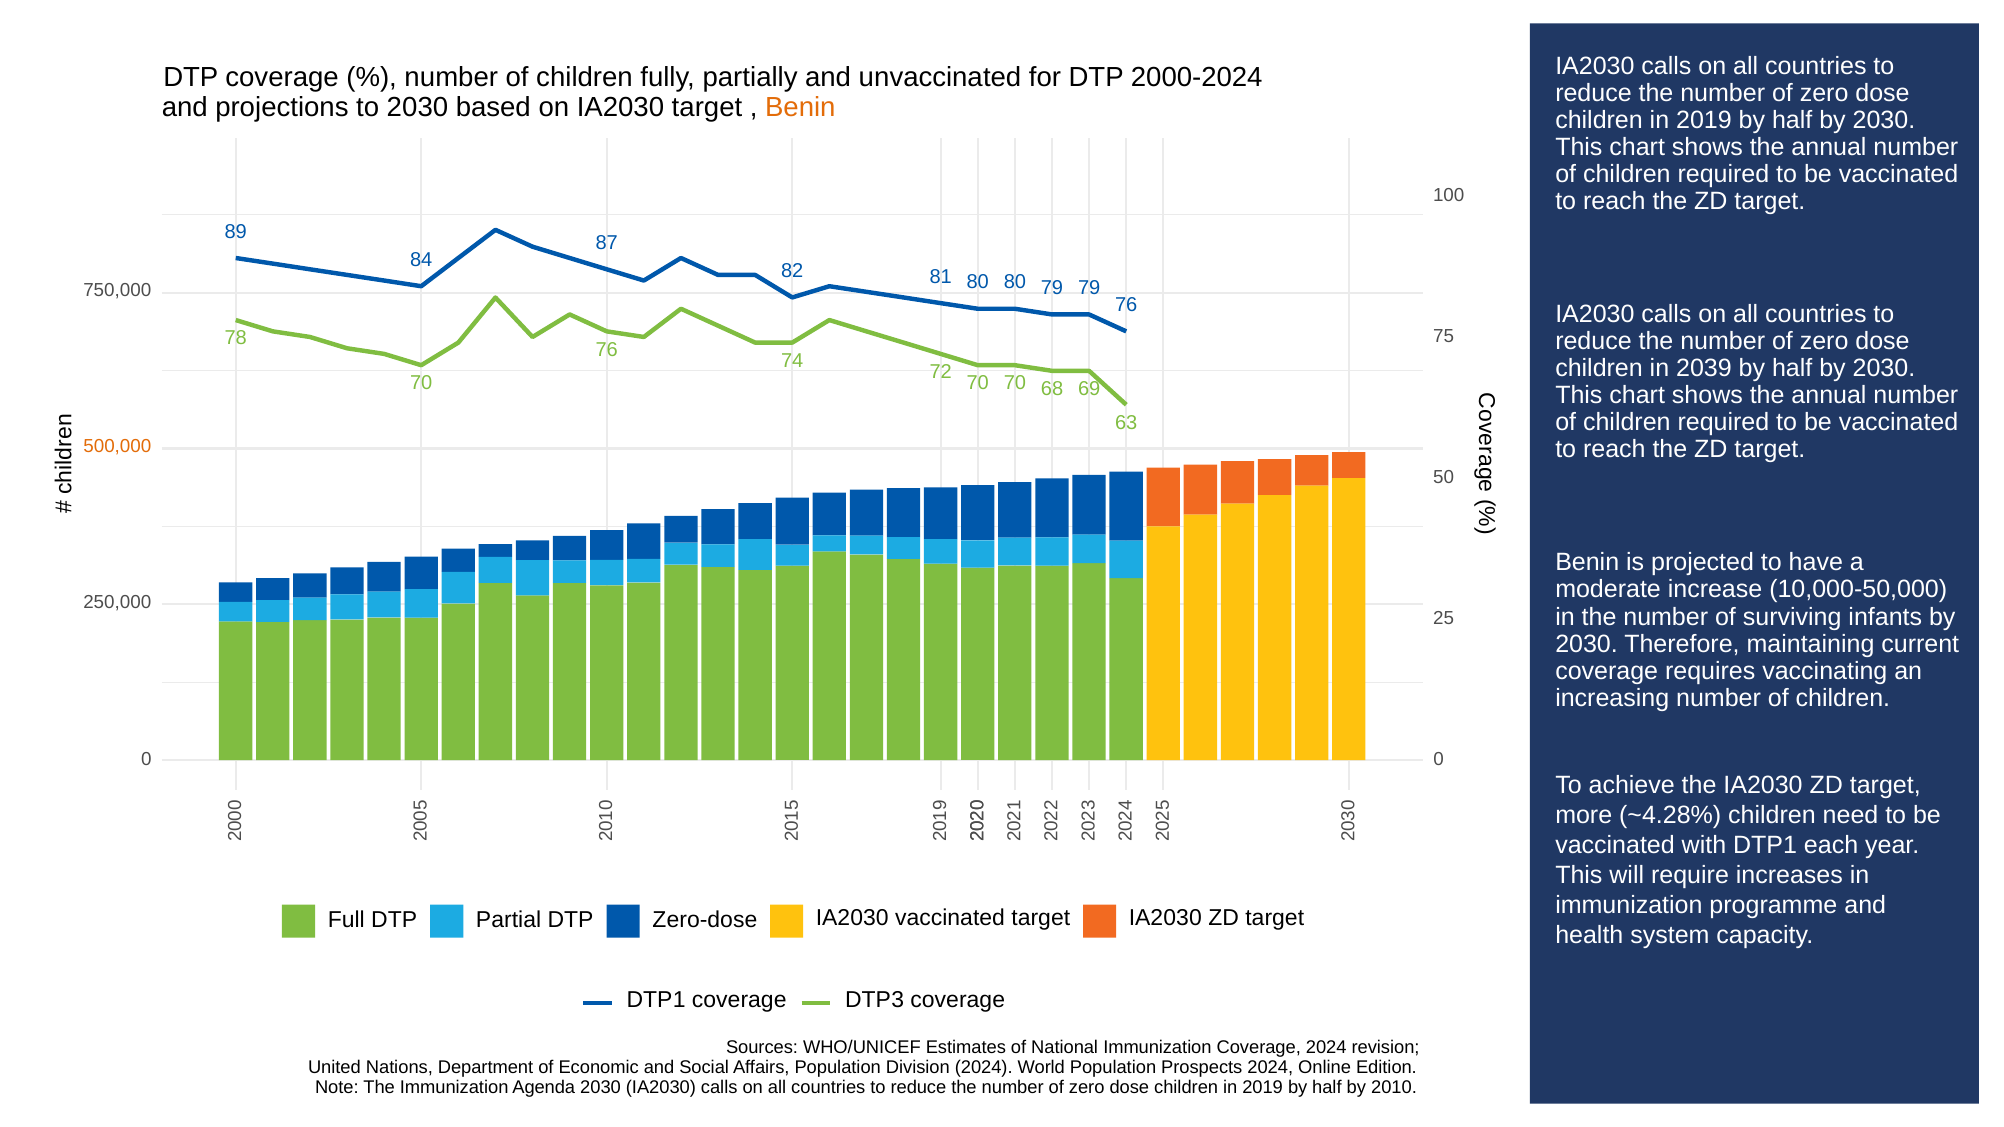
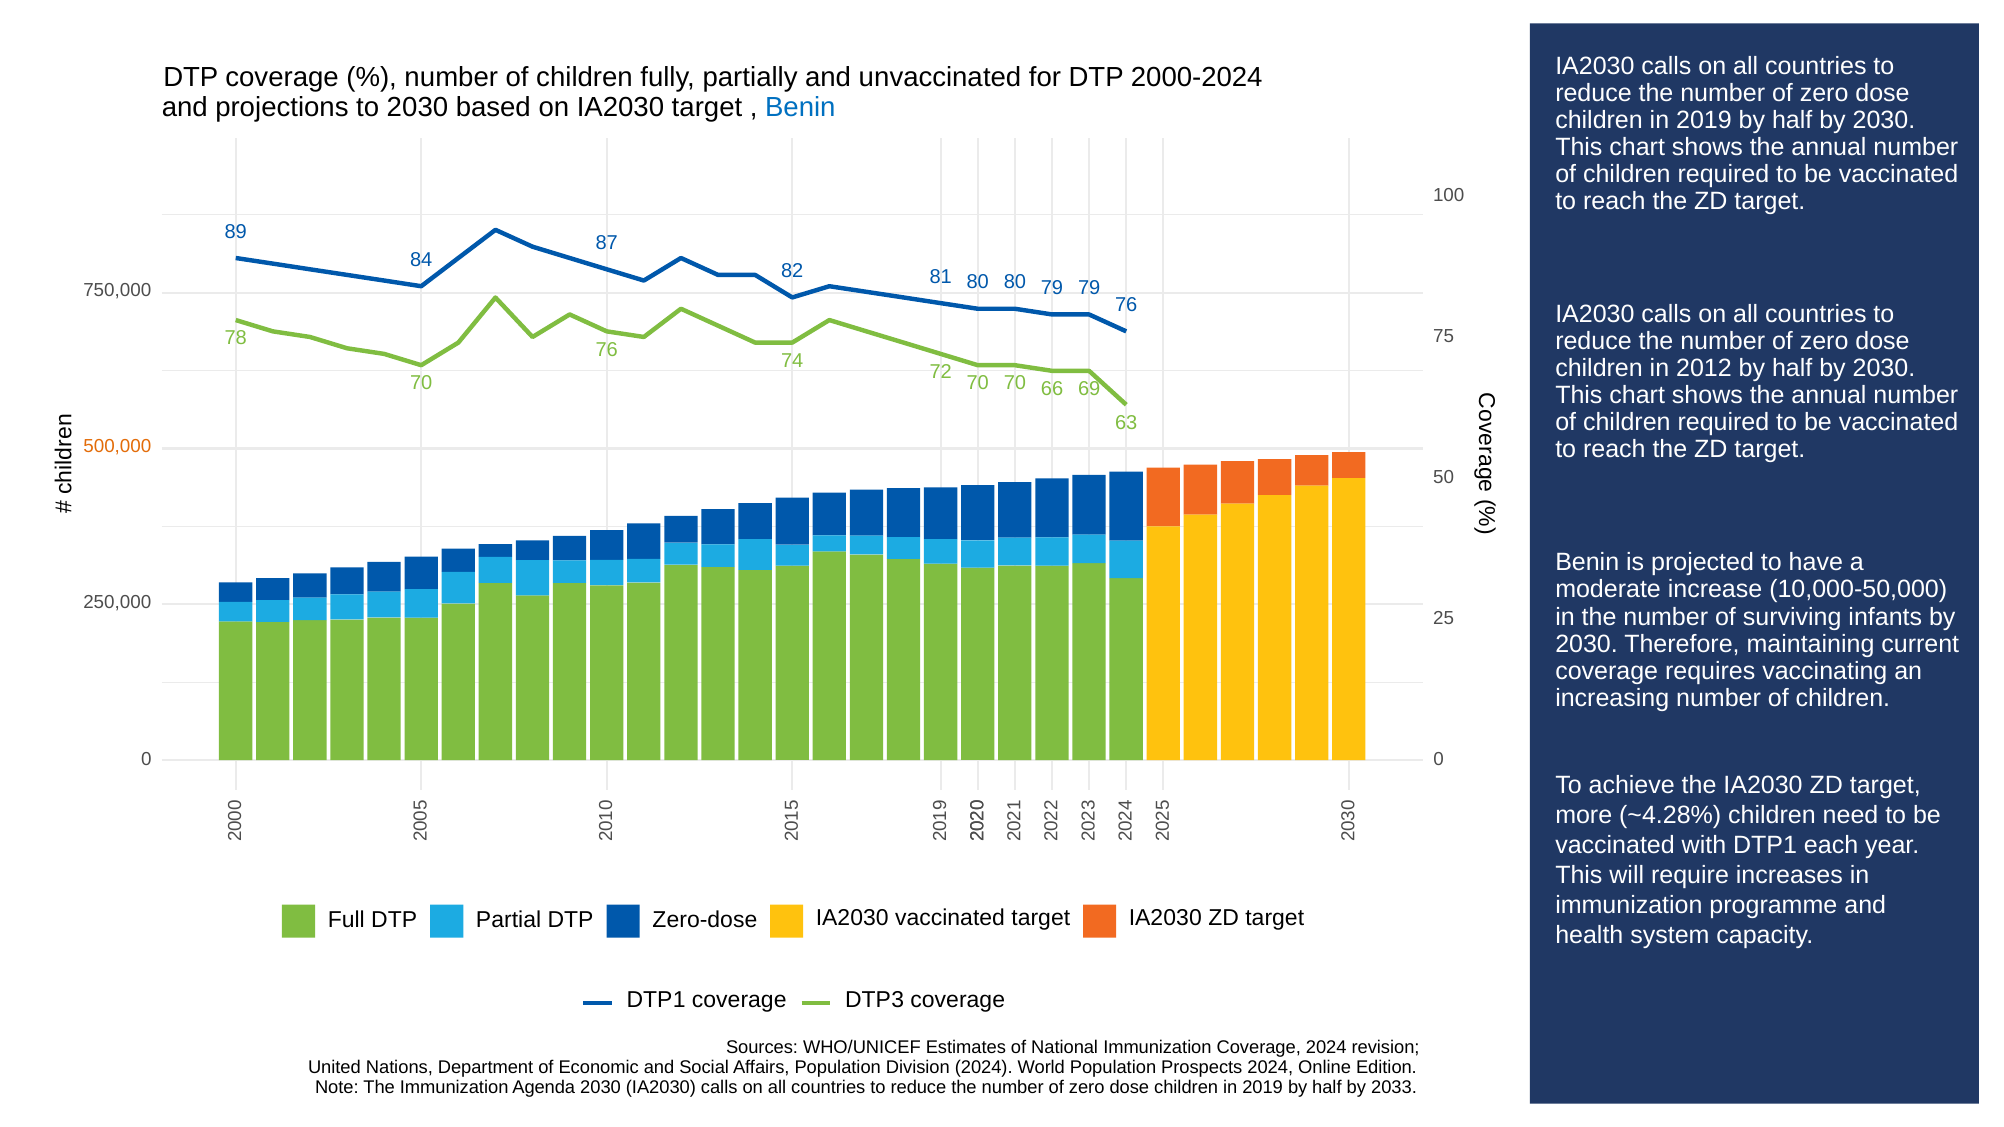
Benin at (800, 107) colour: orange -> blue
2039: 2039 -> 2012
68: 68 -> 66
2010: 2010 -> 2033
